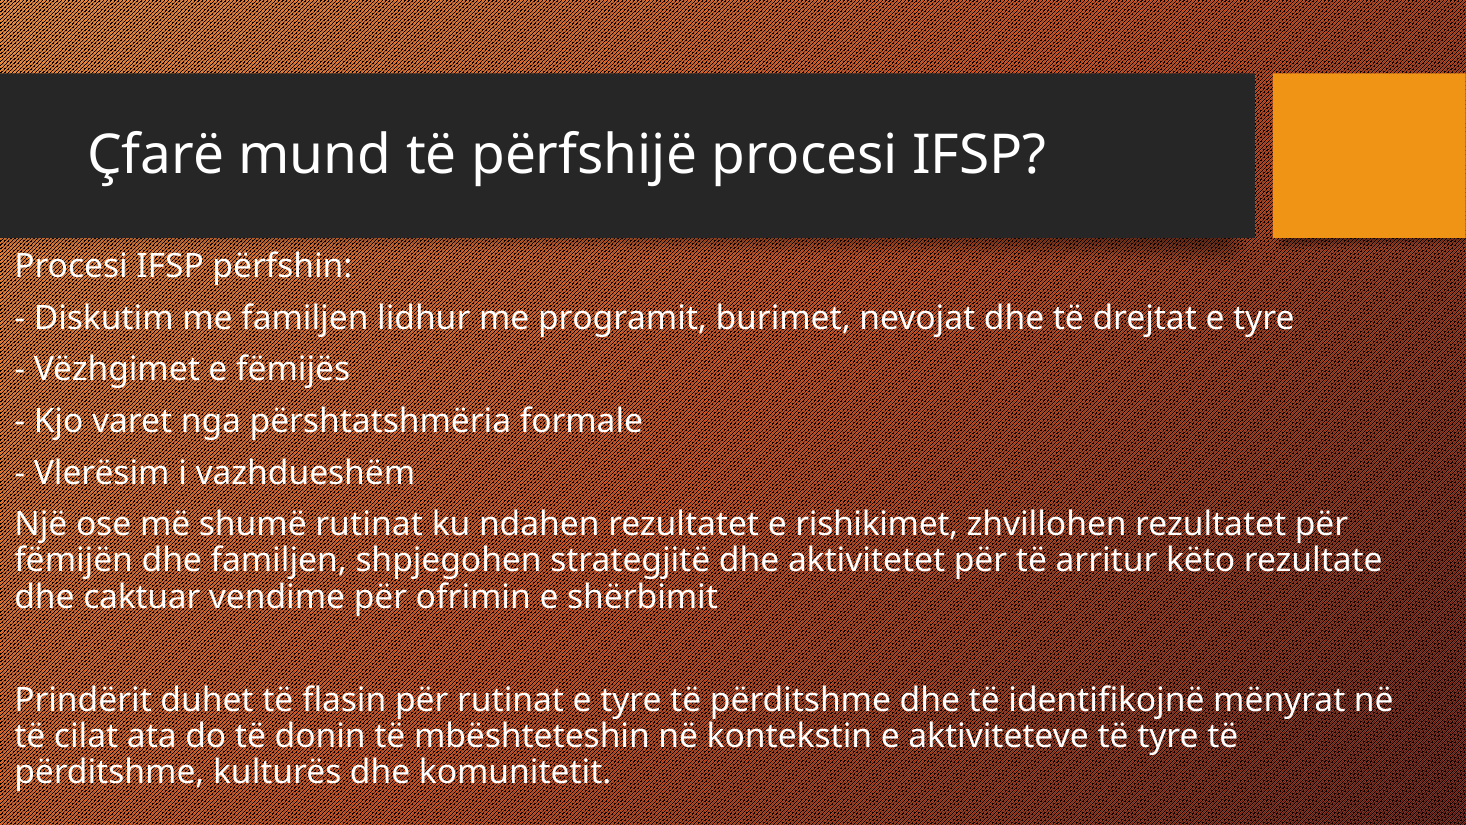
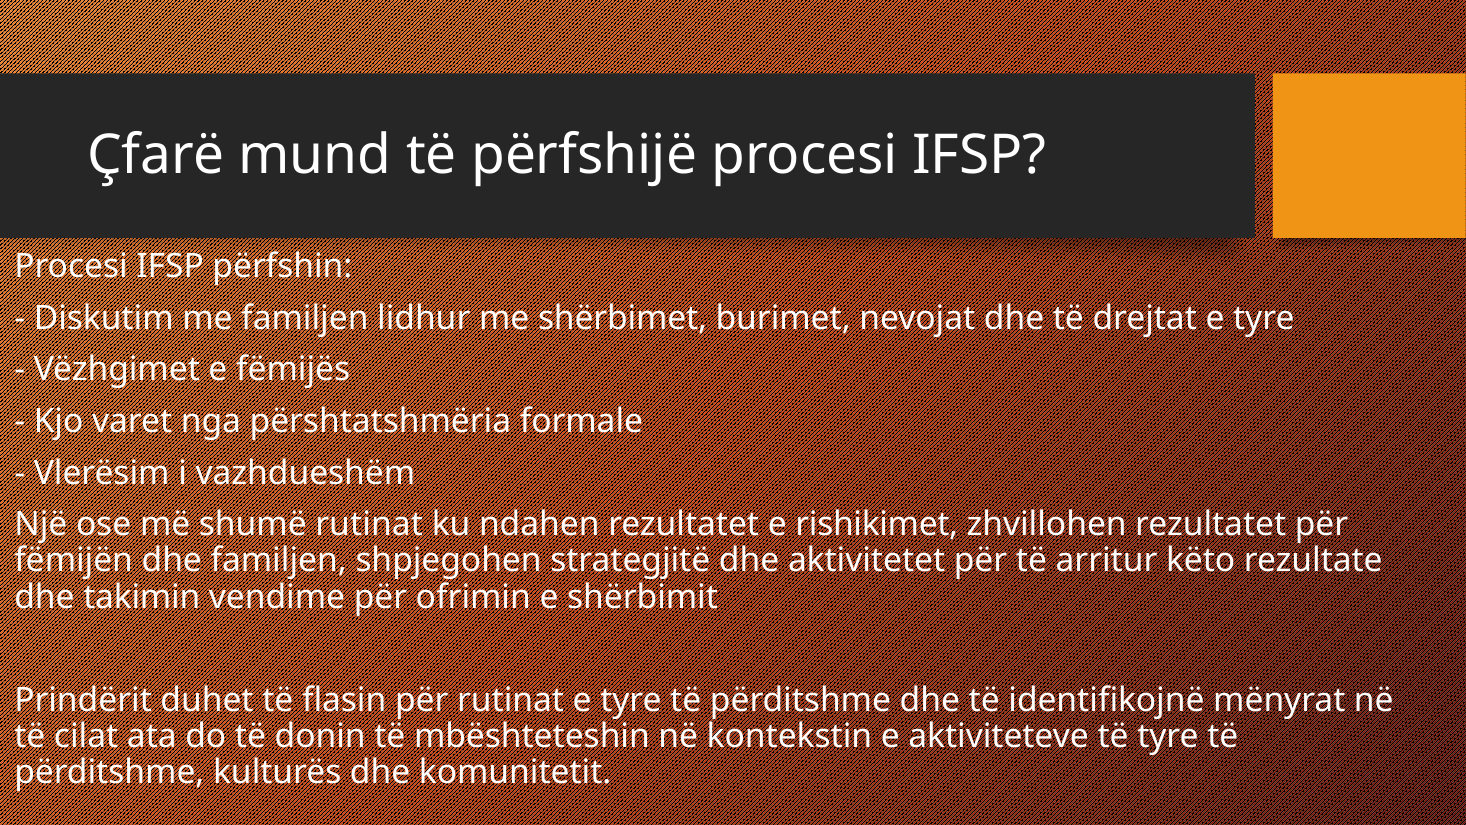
programit: programit -> shërbimet
caktuar: caktuar -> takimin
